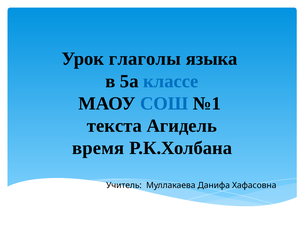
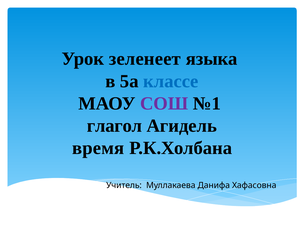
глаголы: глаголы -> зеленеет
СОШ colour: blue -> purple
текста: текста -> глагол
